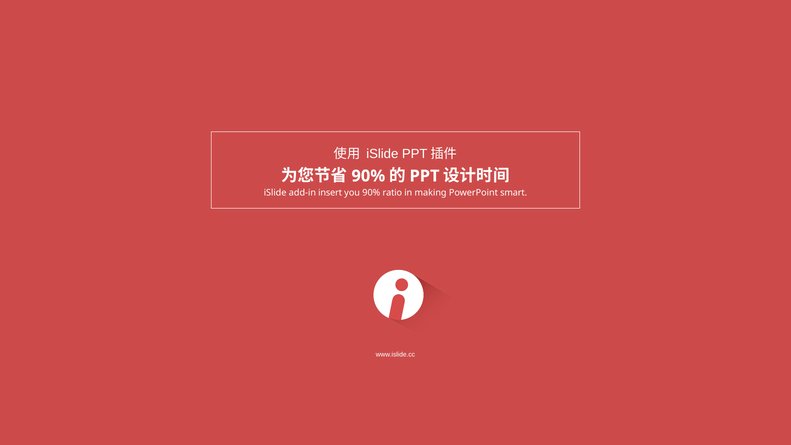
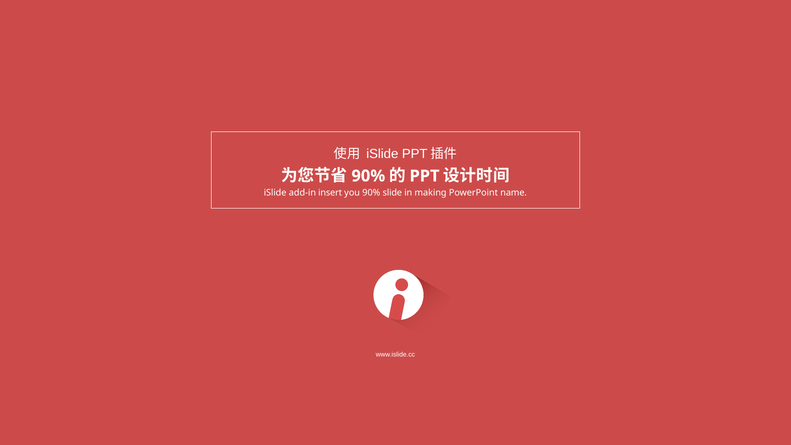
ratio: ratio -> slide
smart: smart -> name
